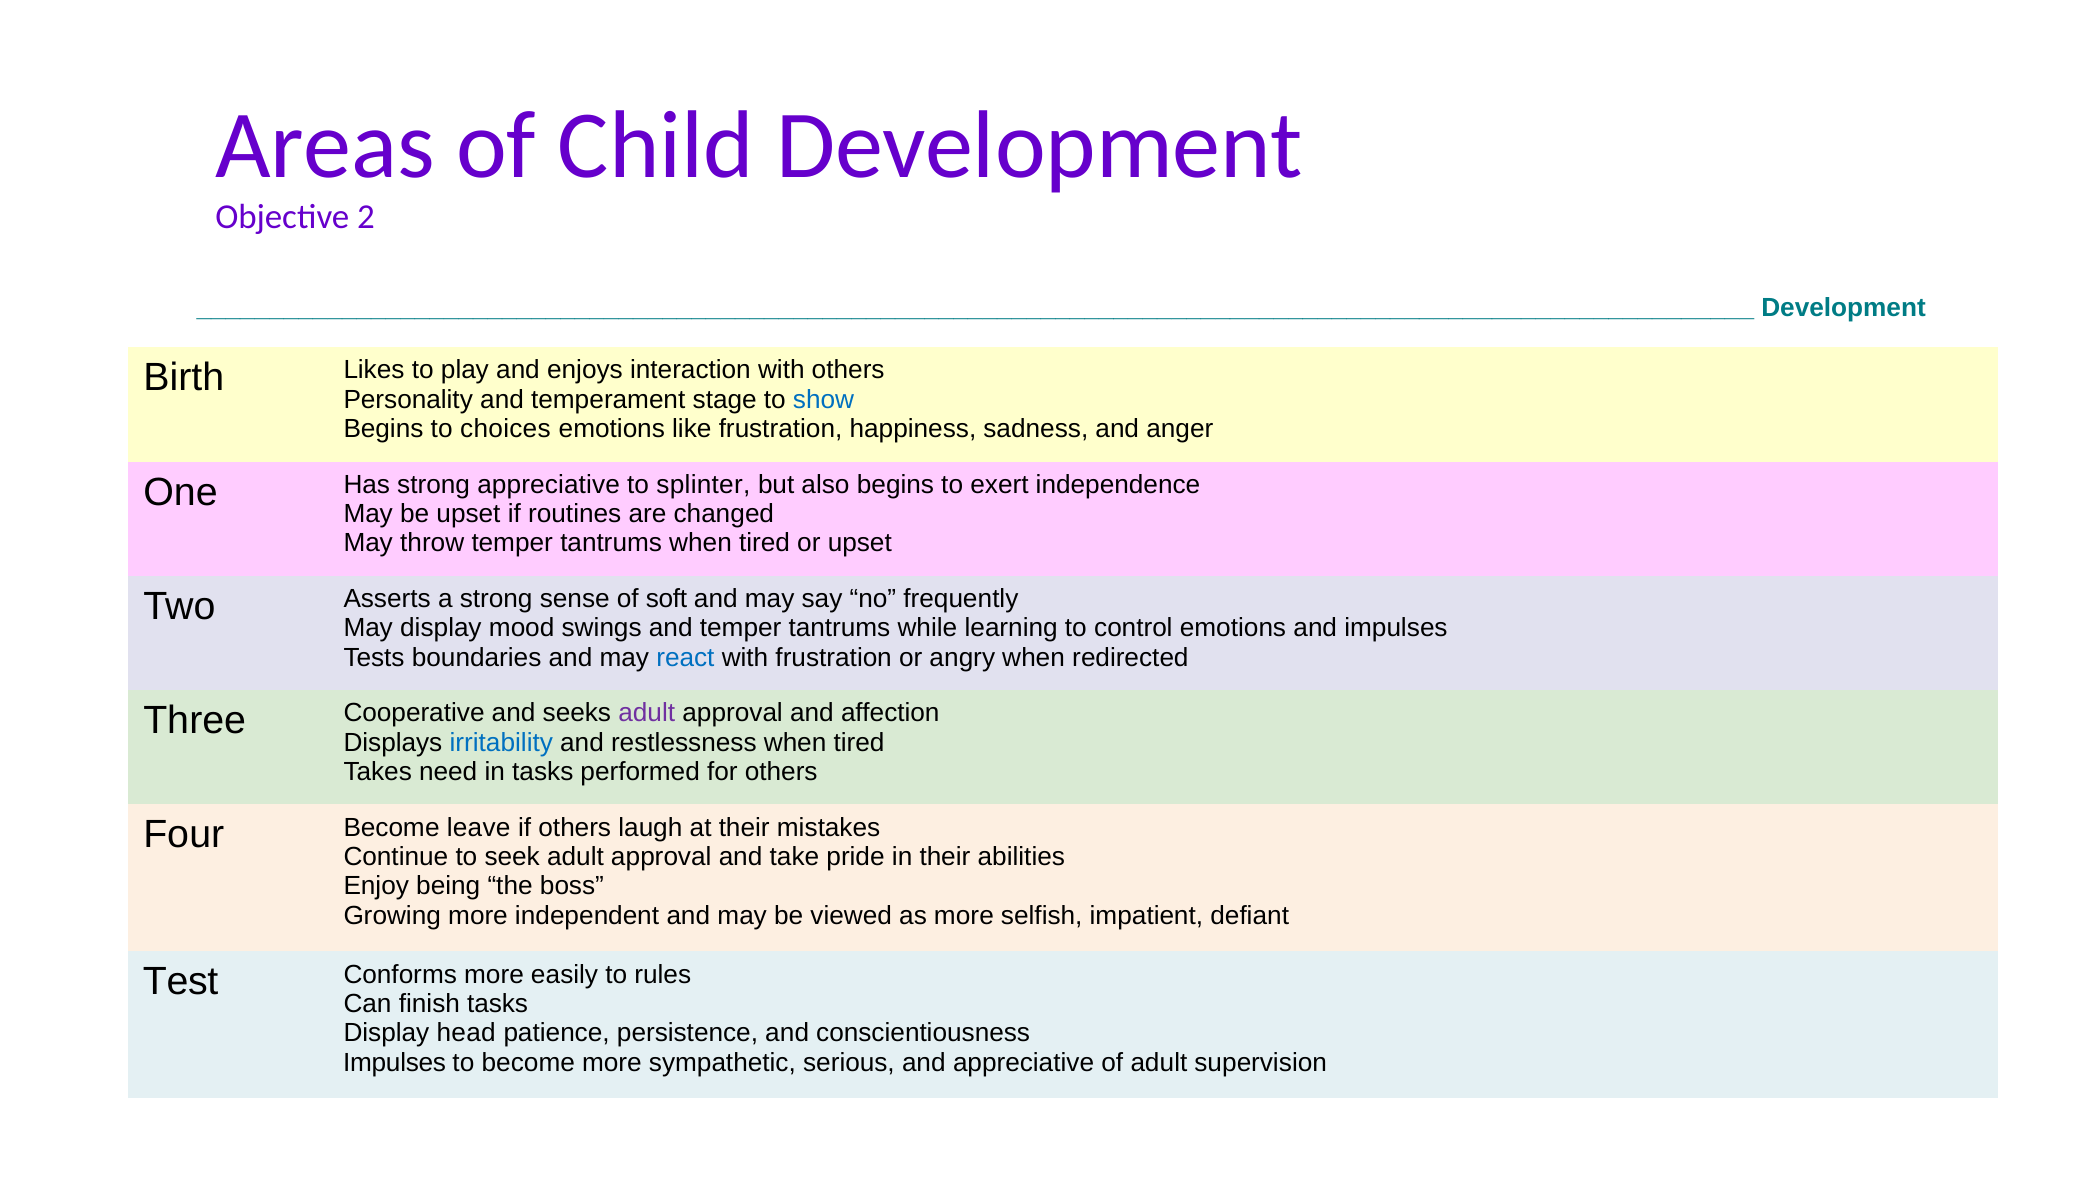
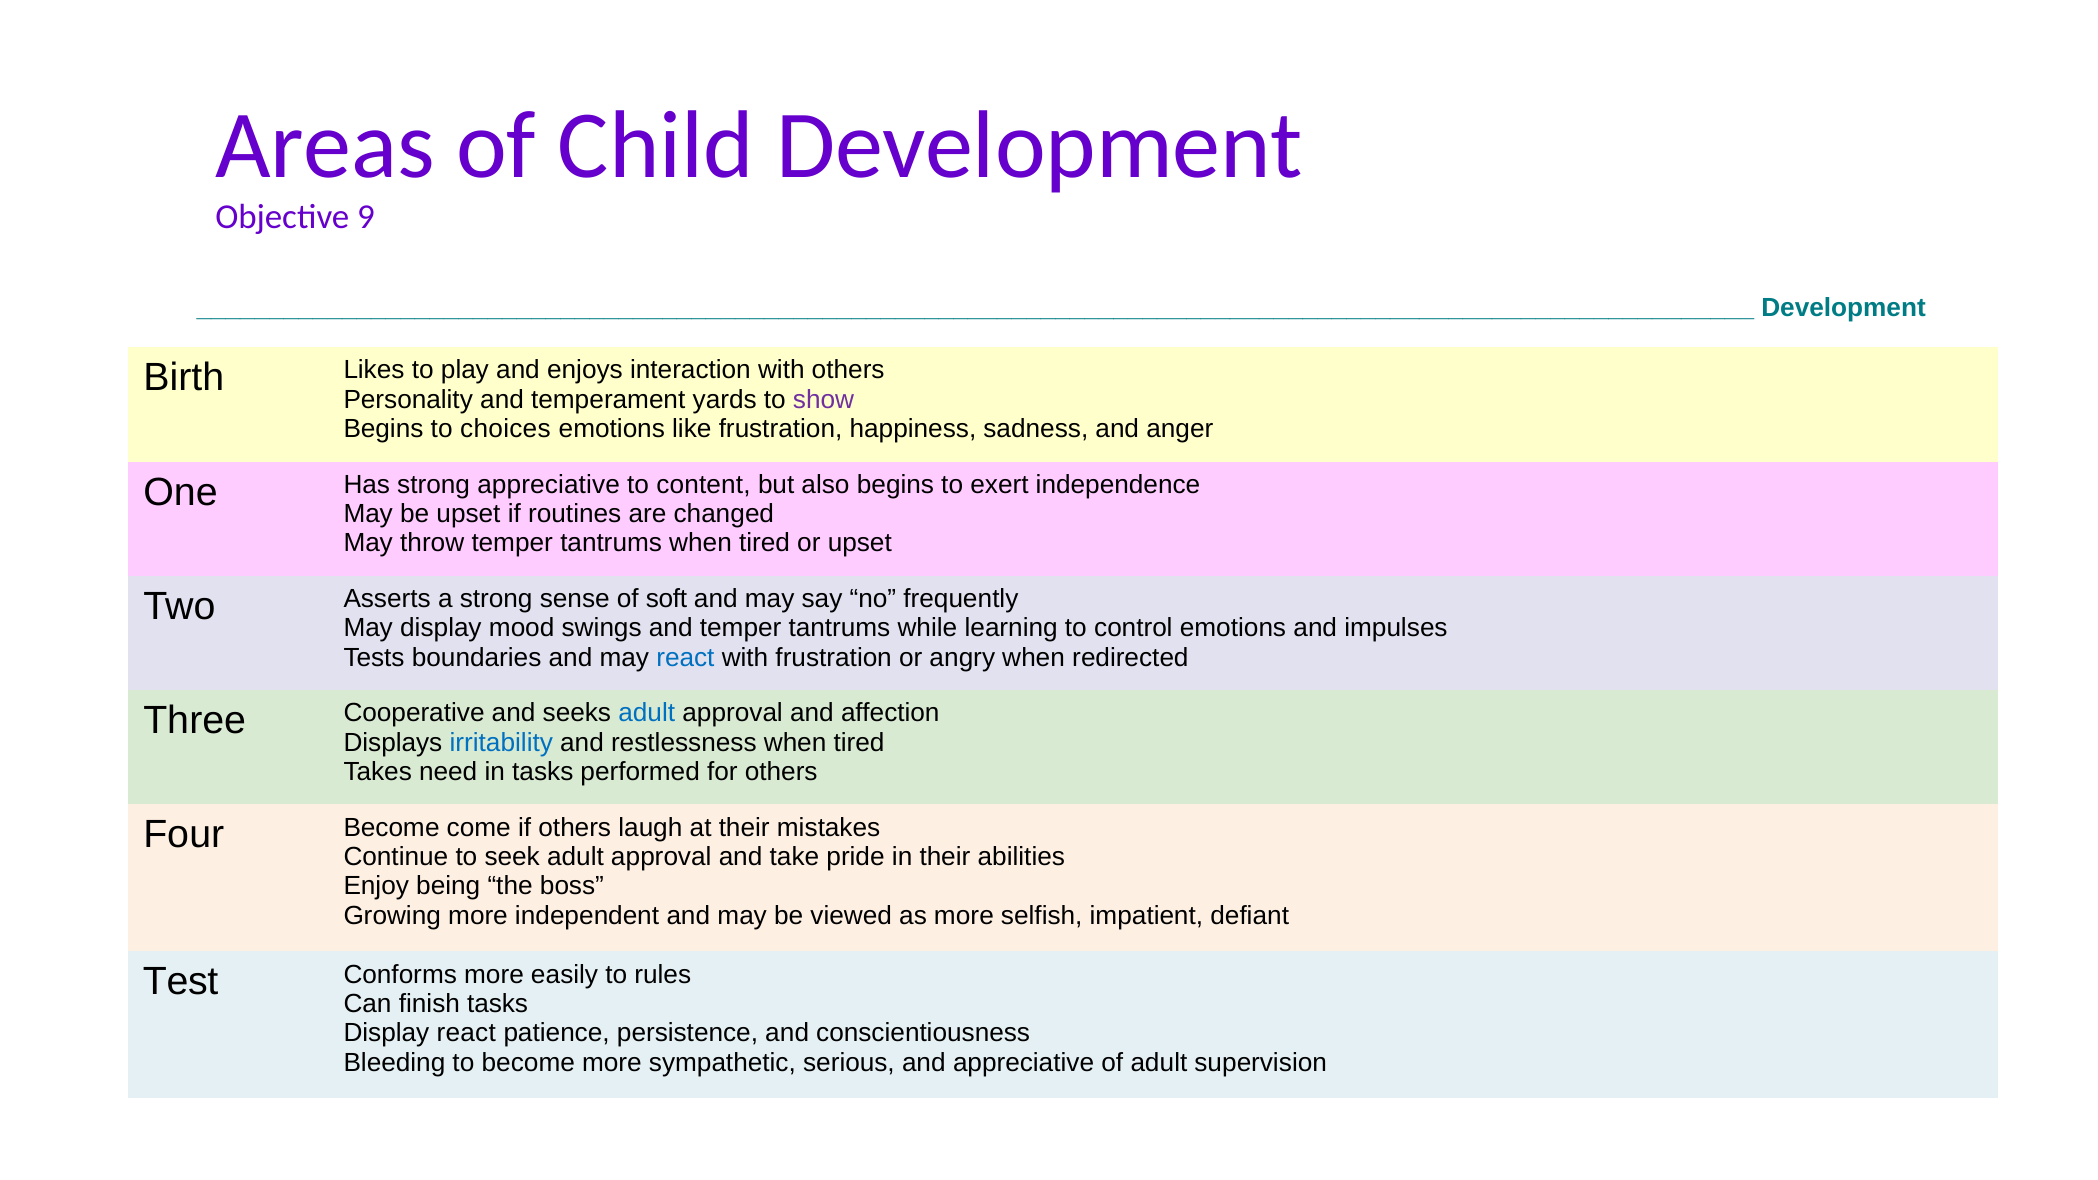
2: 2 -> 9
stage: stage -> yards
show colour: blue -> purple
splinter: splinter -> content
adult at (647, 713) colour: purple -> blue
leave: leave -> come
Display head: head -> react
Impulses at (395, 1063): Impulses -> Bleeding
